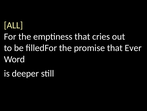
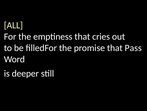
Ever: Ever -> Pass
